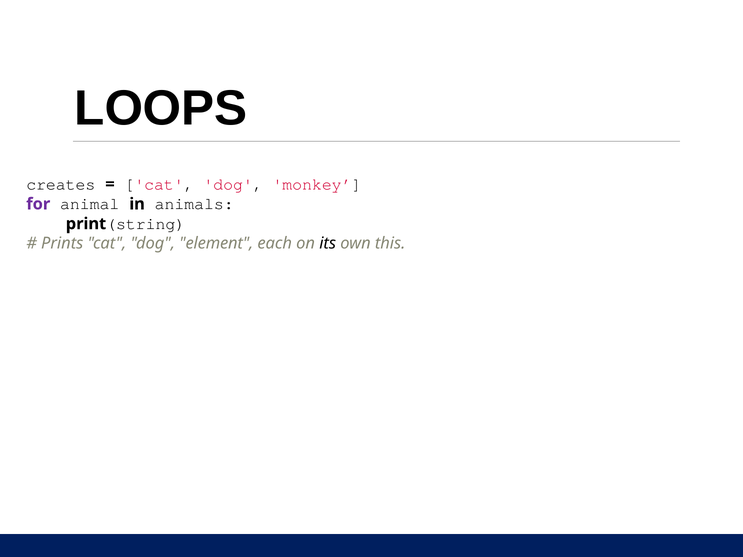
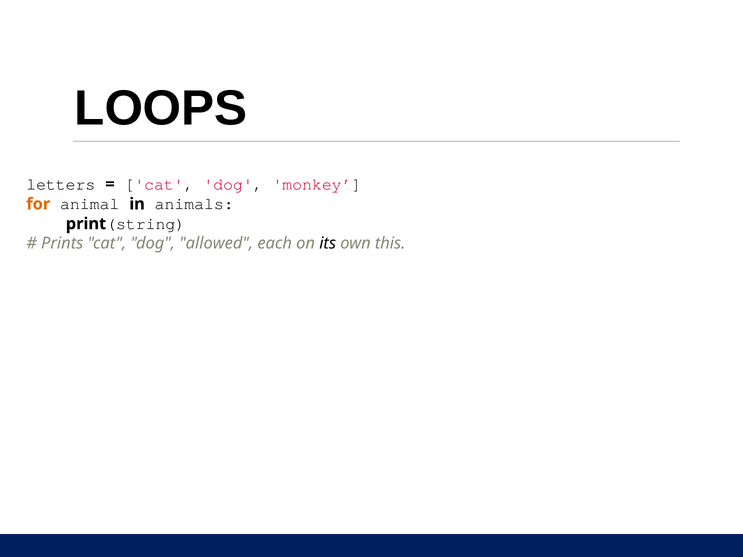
creates: creates -> letters
for colour: purple -> orange
element: element -> allowed
